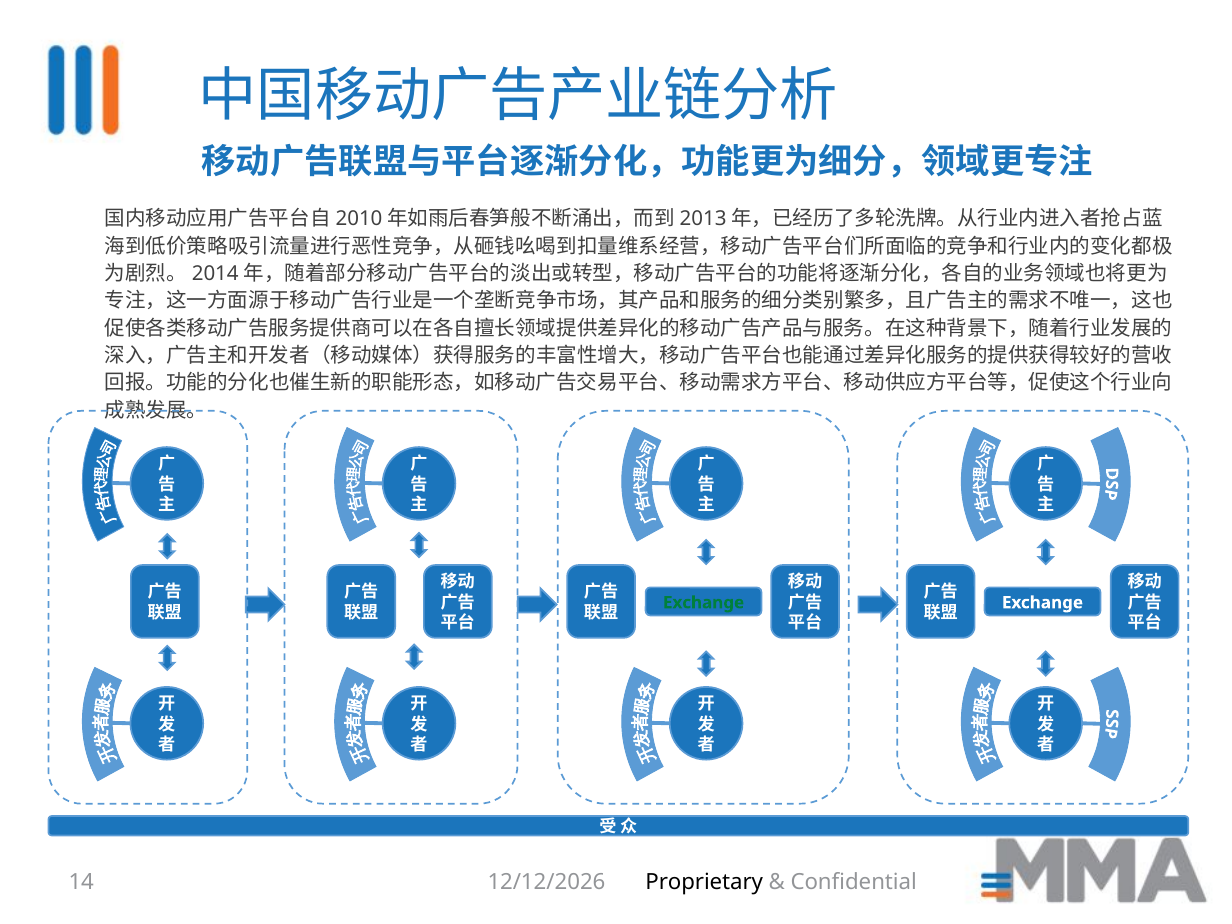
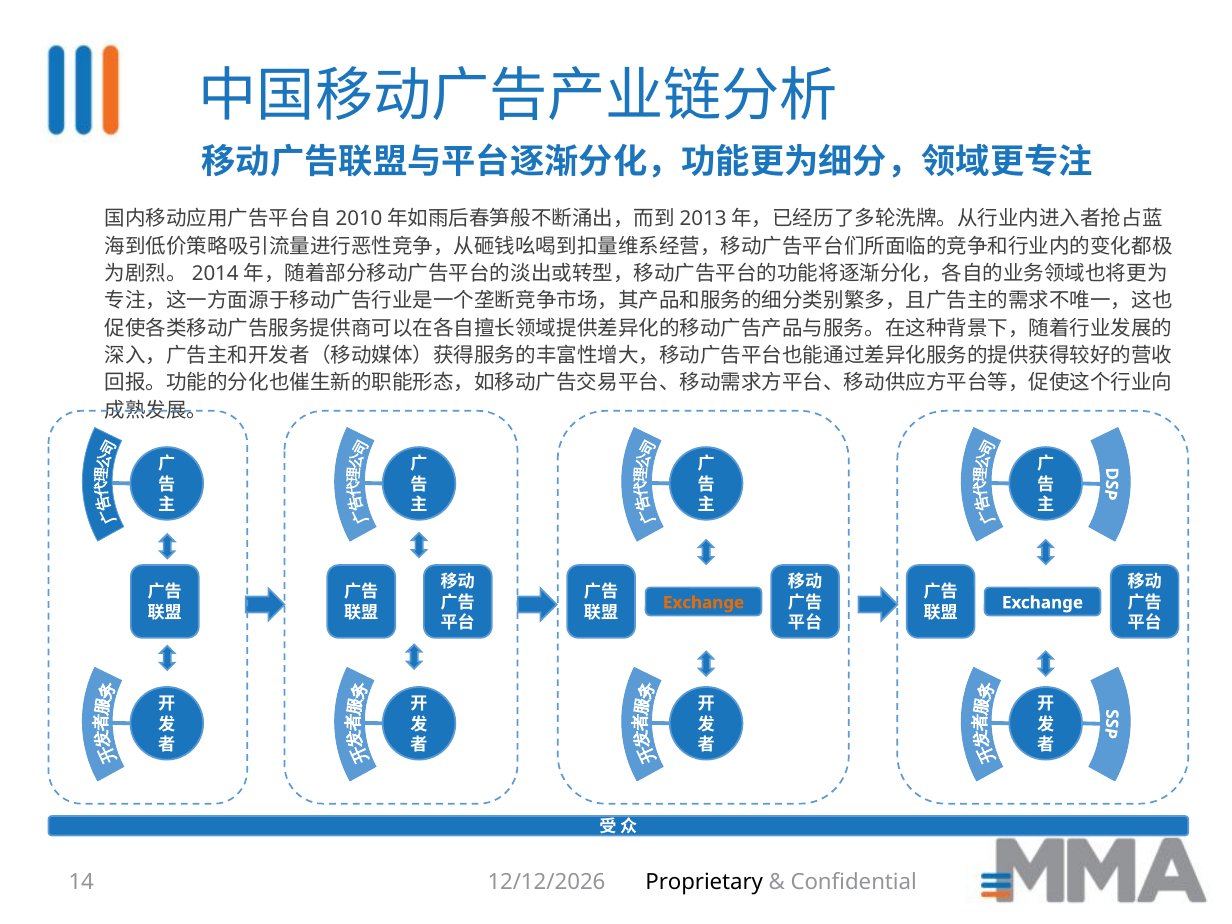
Exchange at (704, 603) colour: green -> orange
